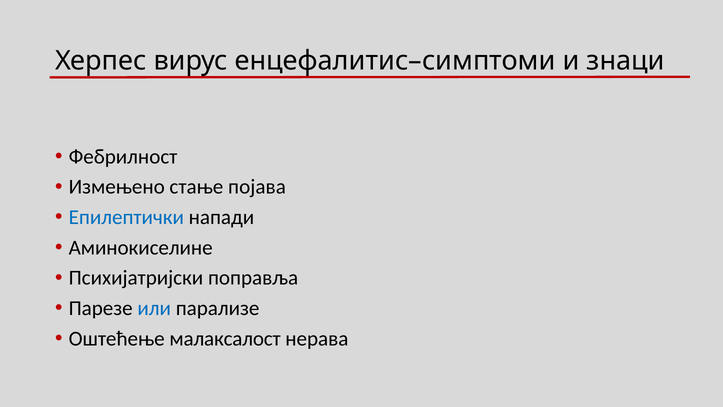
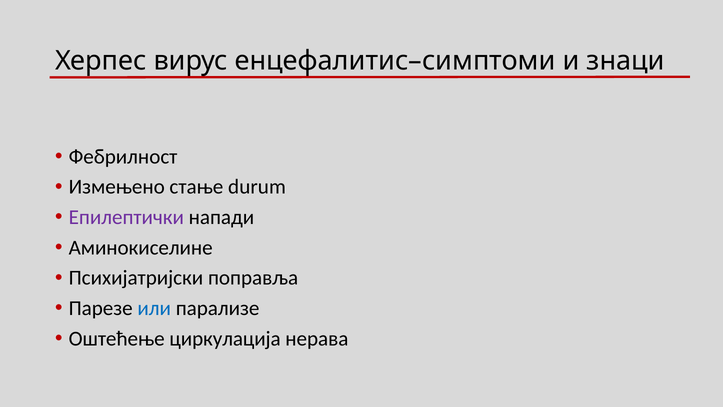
појава: појава -> durum
Епилептички colour: blue -> purple
малаксалост: малаксалост -> циркулација
